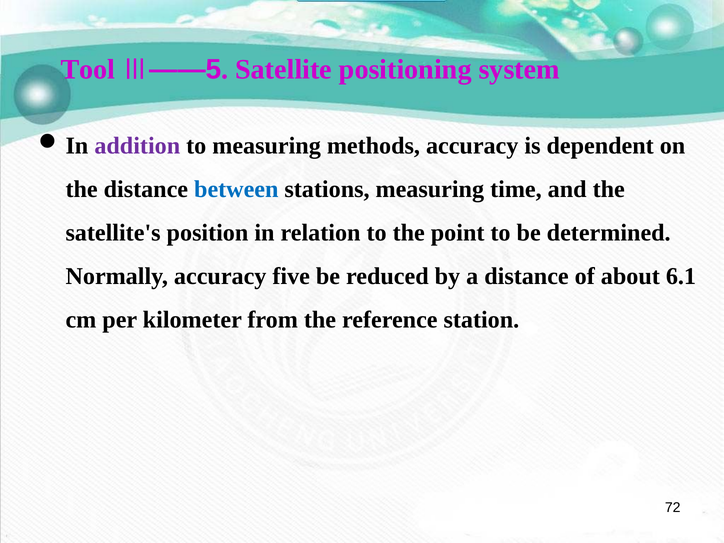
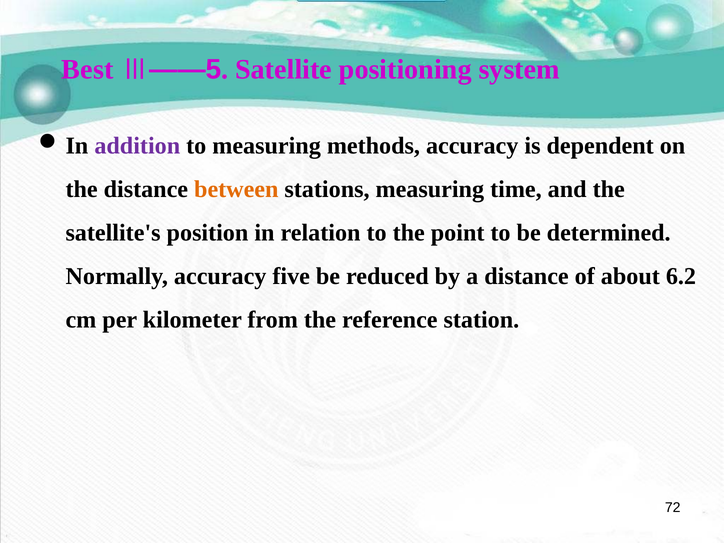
Tool: Tool -> Best
between colour: blue -> orange
6.1: 6.1 -> 6.2
